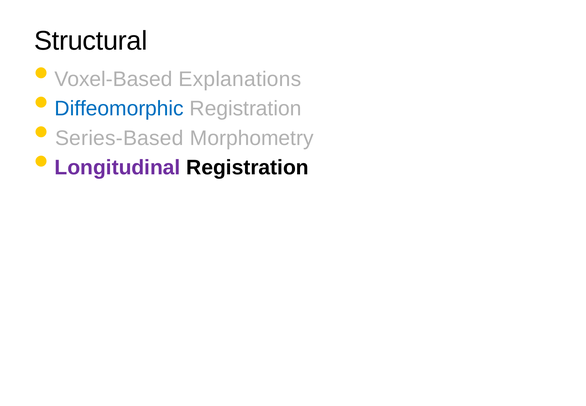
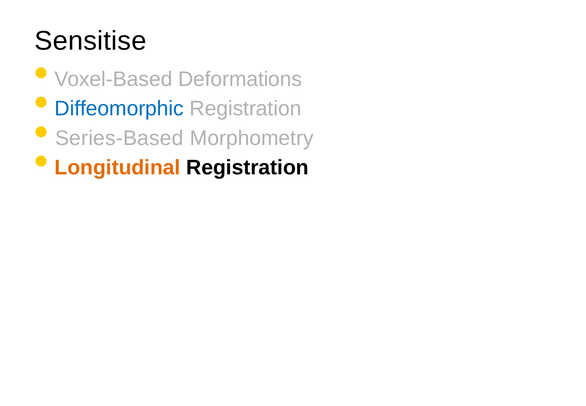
Structural: Structural -> Sensitise
Explanations: Explanations -> Deformations
Longitudinal colour: purple -> orange
